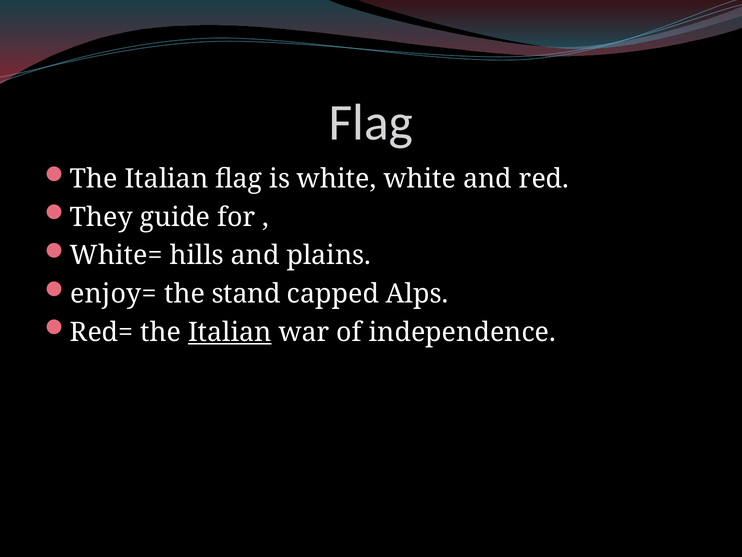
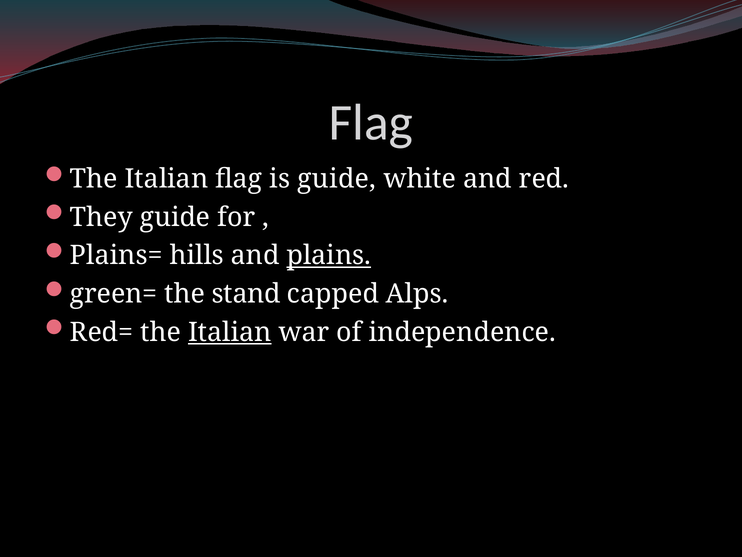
is white: white -> guide
White=: White= -> Plains=
plains underline: none -> present
enjoy=: enjoy= -> green=
